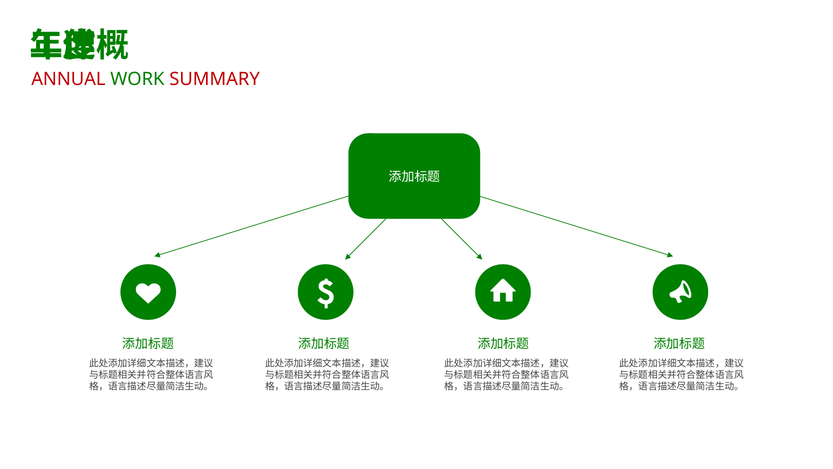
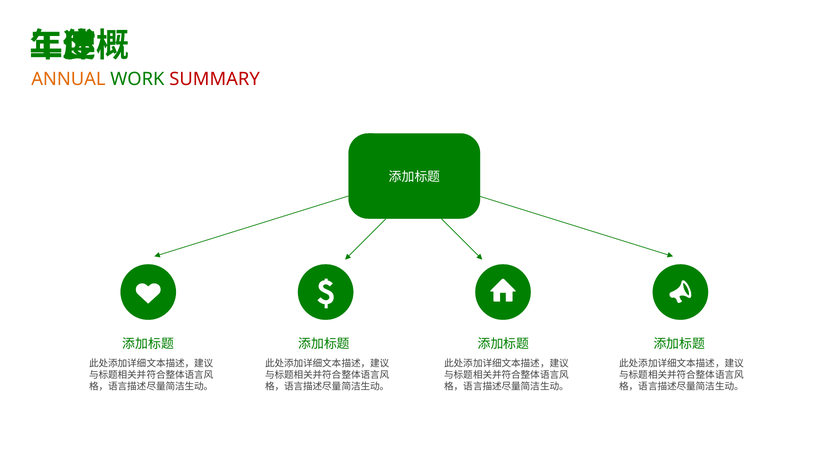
ANNUAL colour: red -> orange
